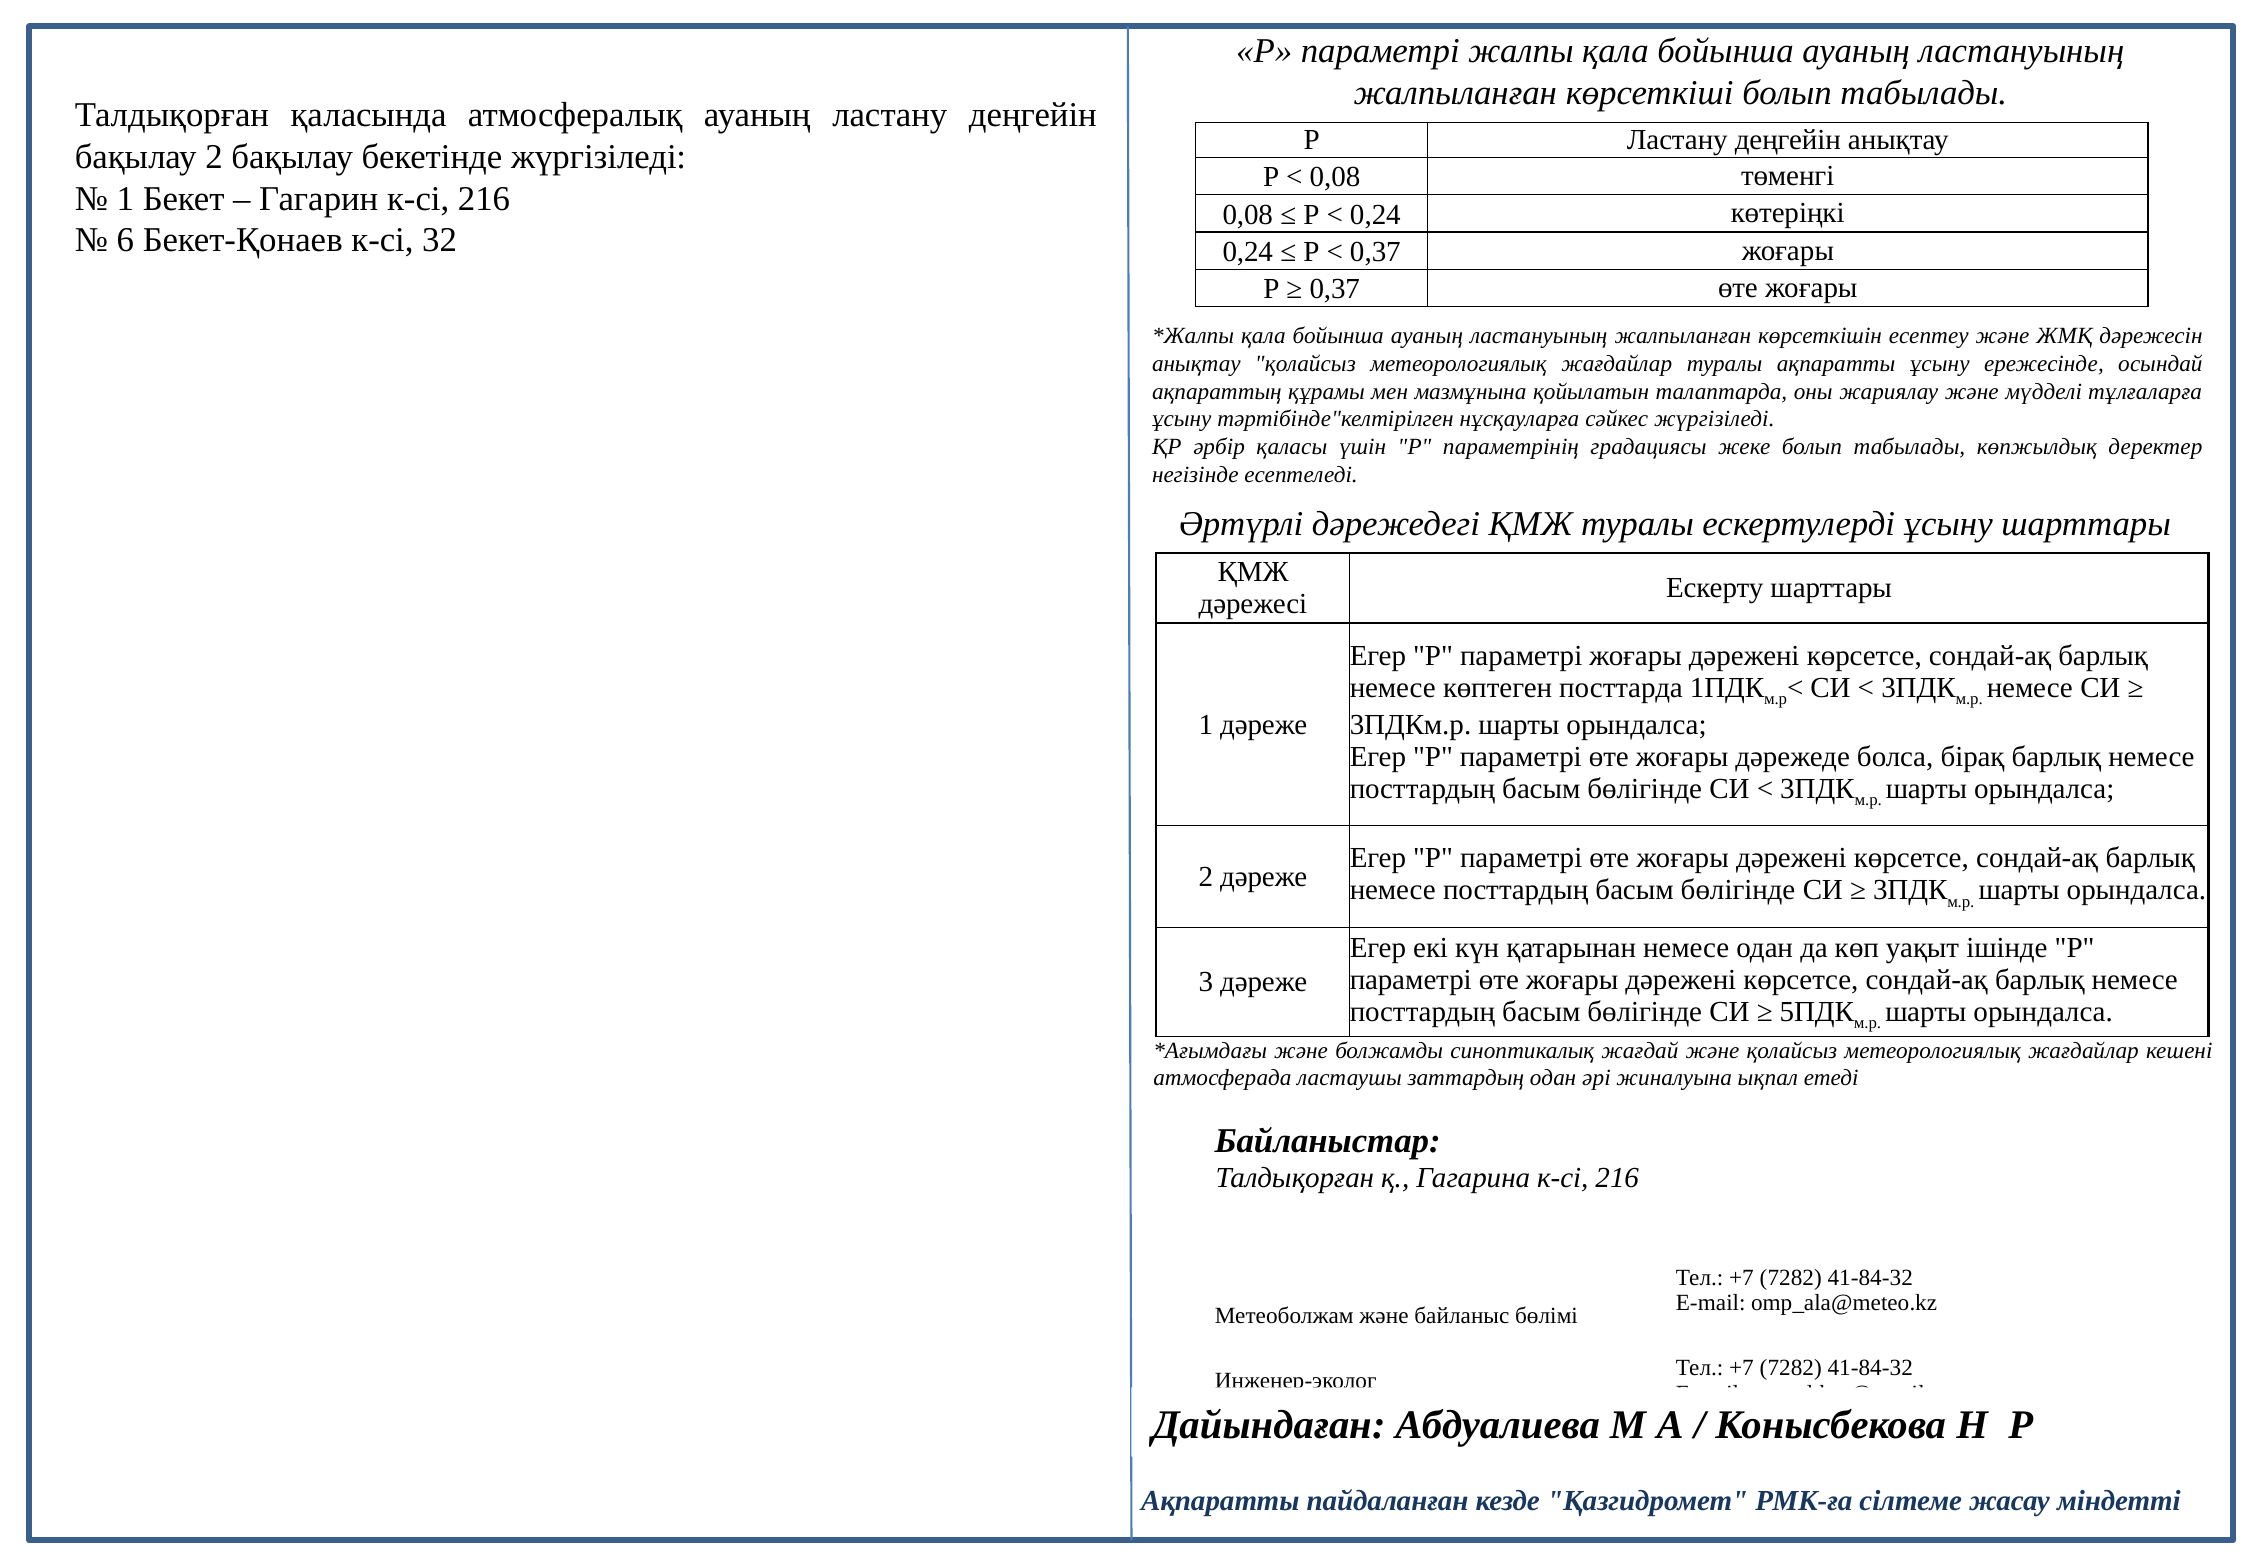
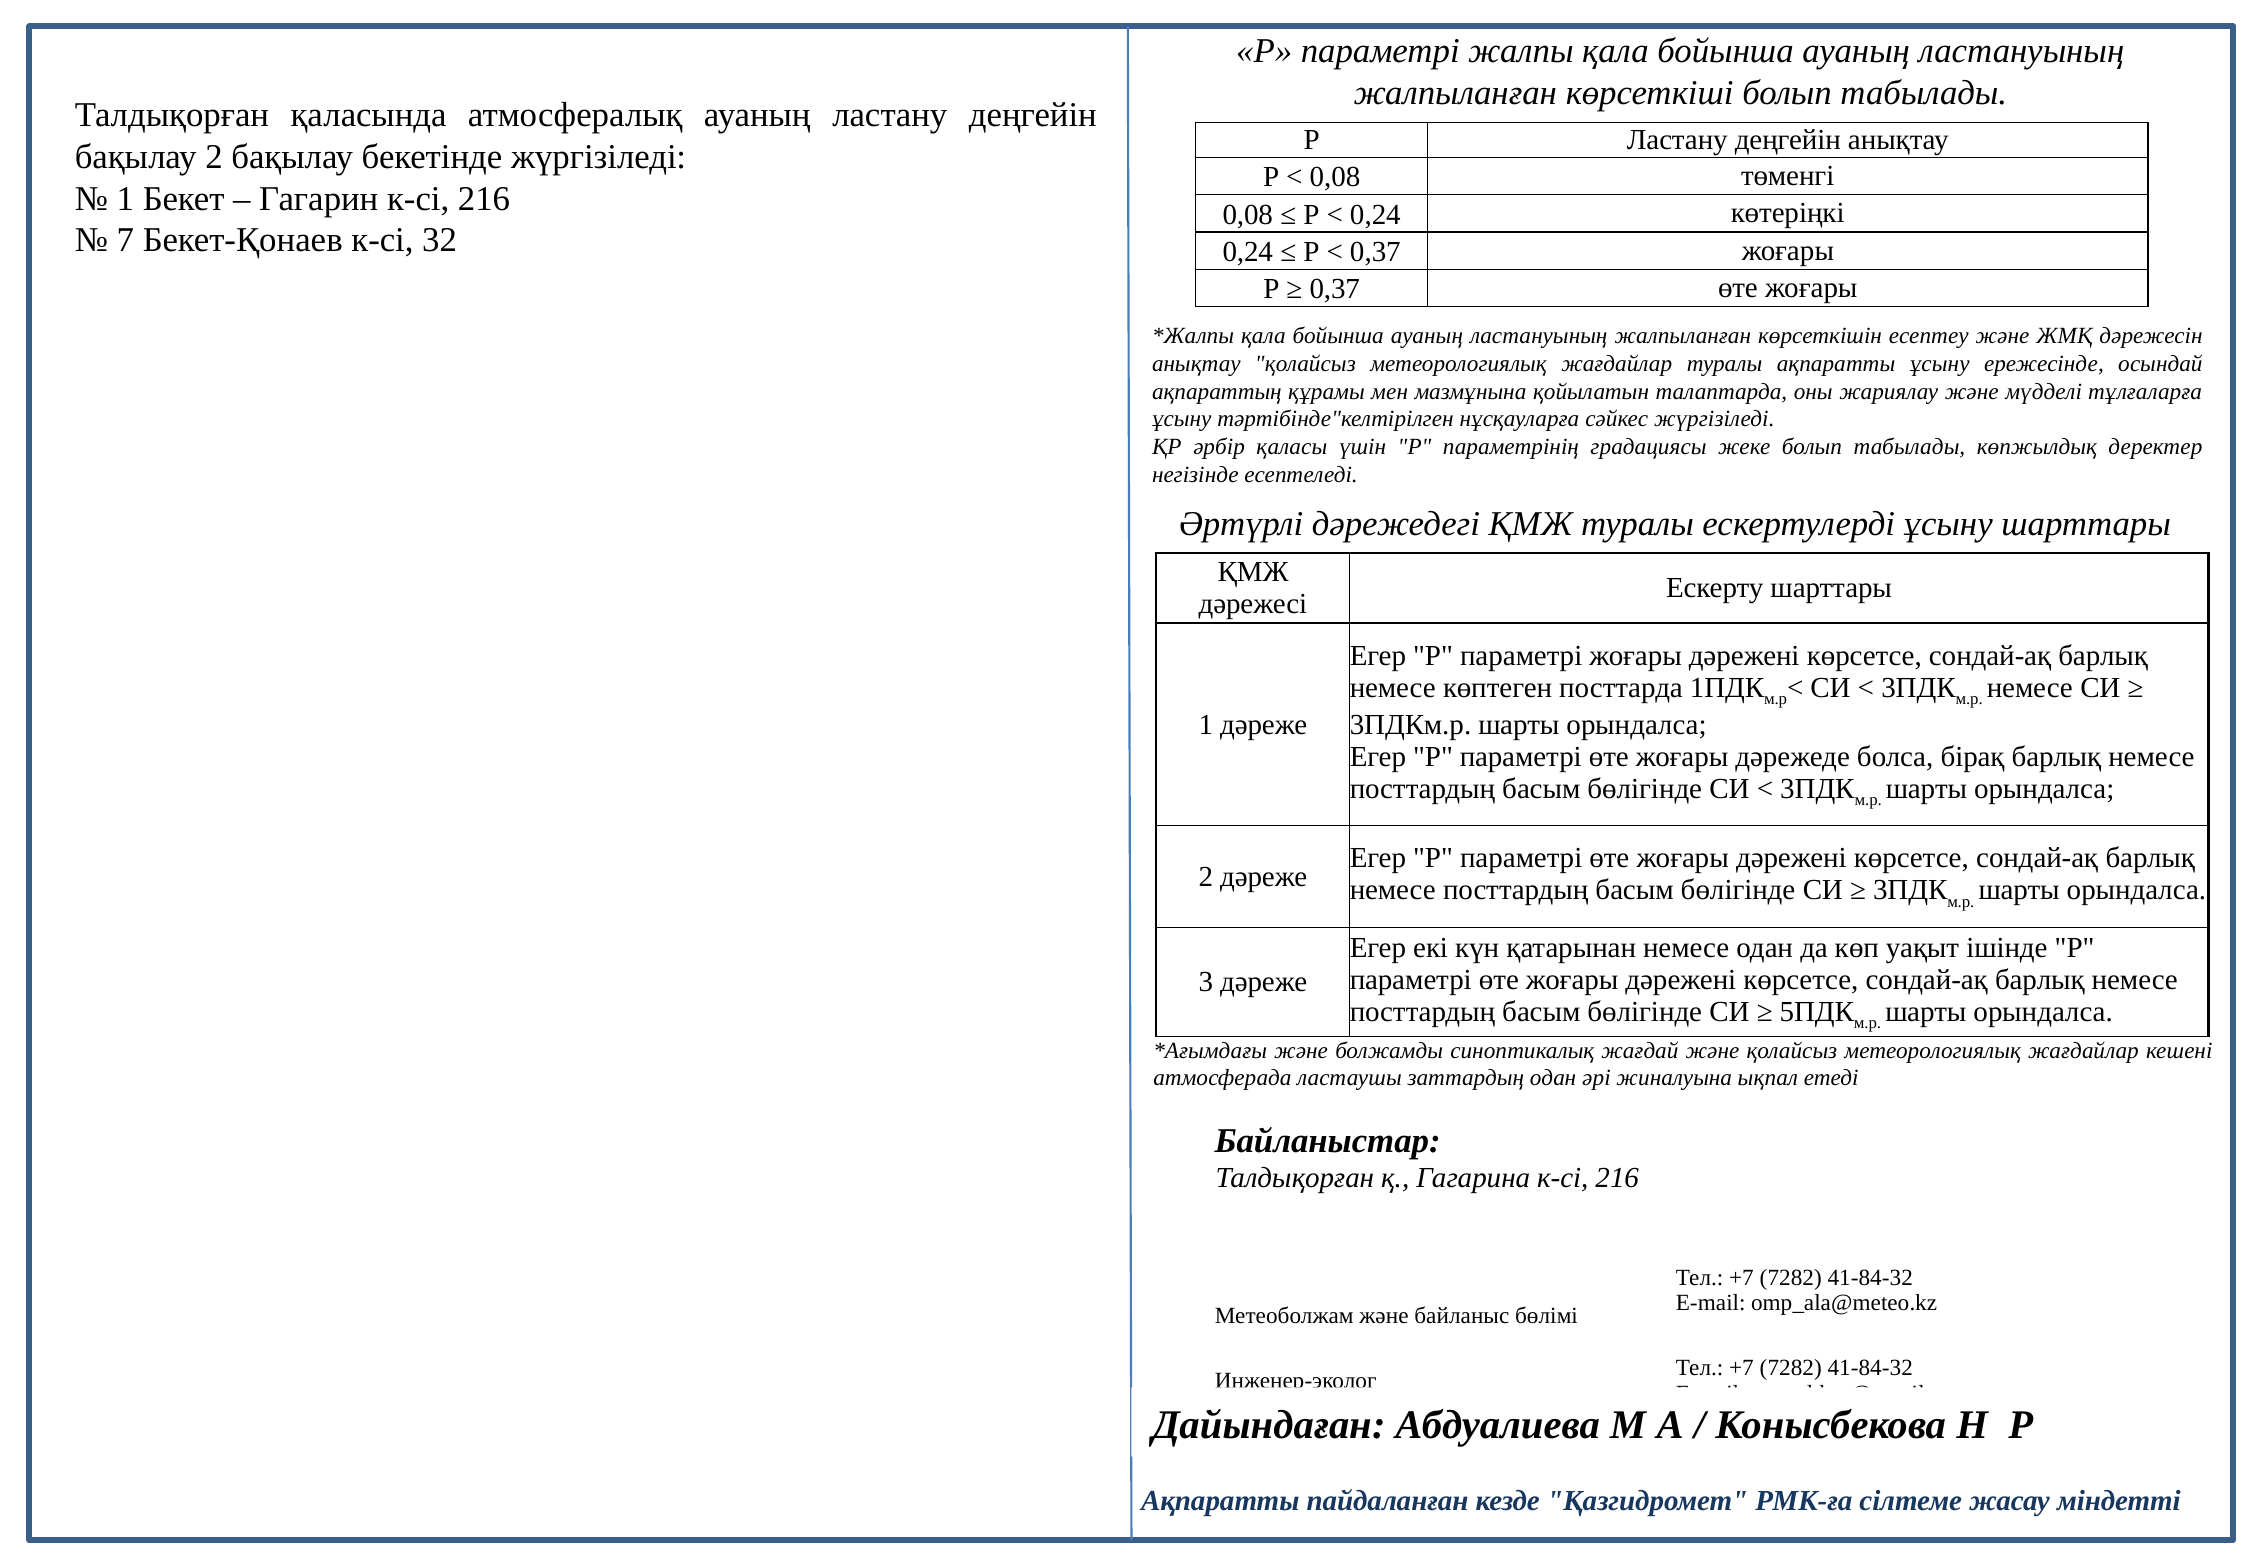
6: 6 -> 7
